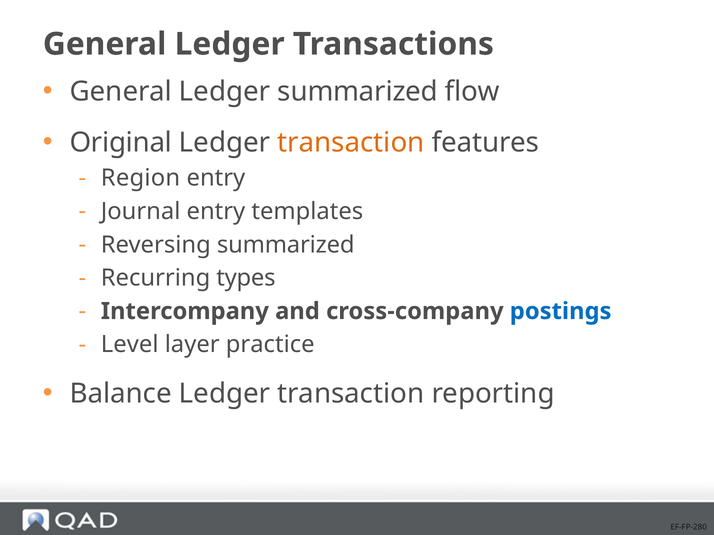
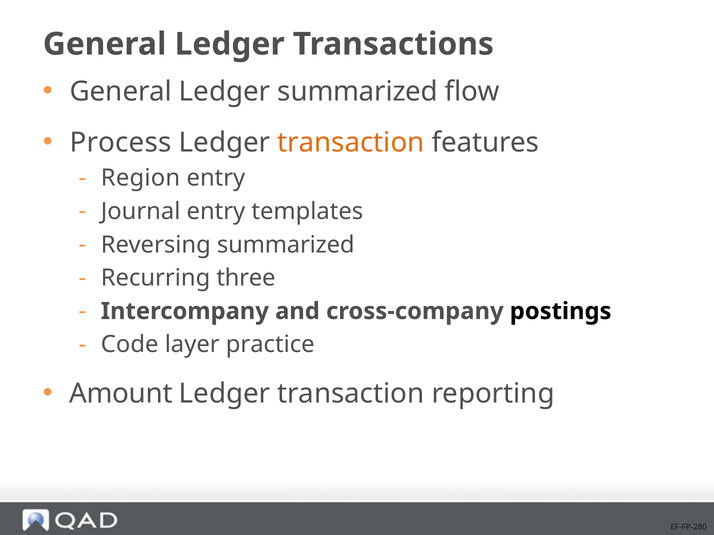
Original: Original -> Process
types: types -> three
postings colour: blue -> black
Level: Level -> Code
Balance: Balance -> Amount
